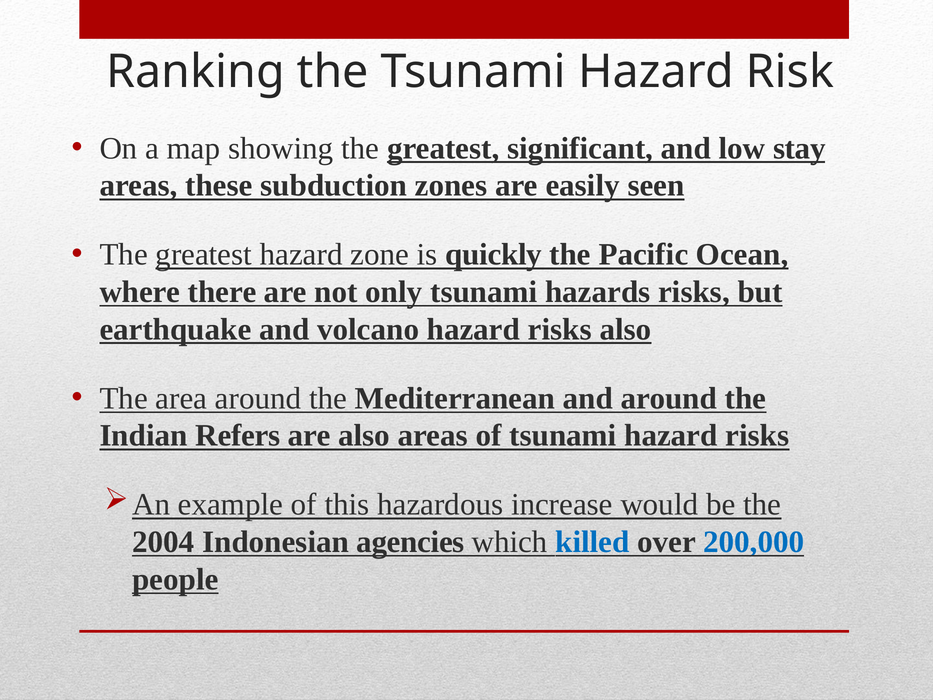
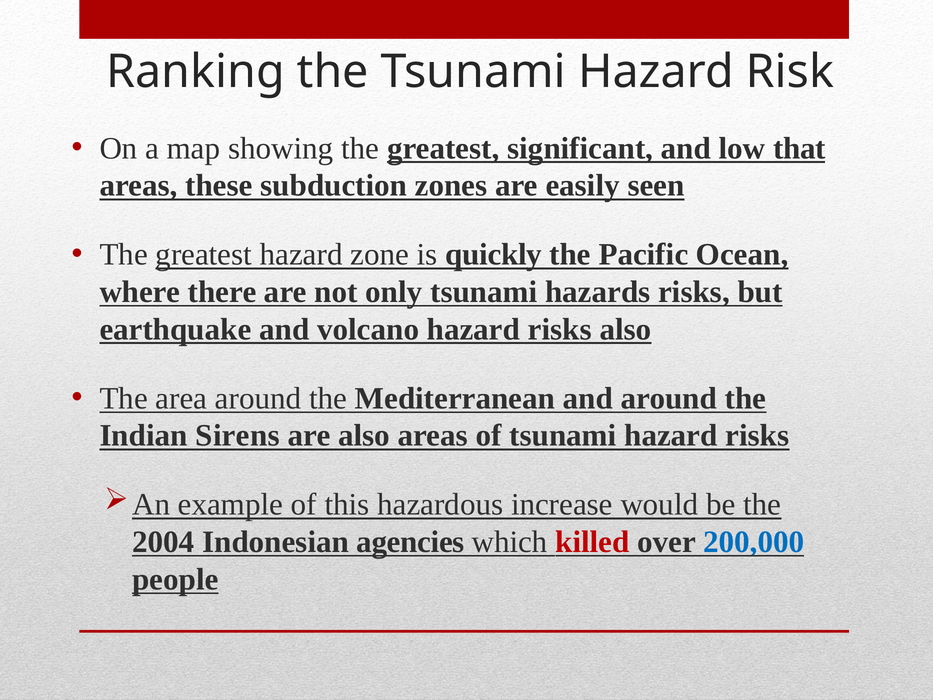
stay: stay -> that
Refers: Refers -> Sirens
killed colour: blue -> red
